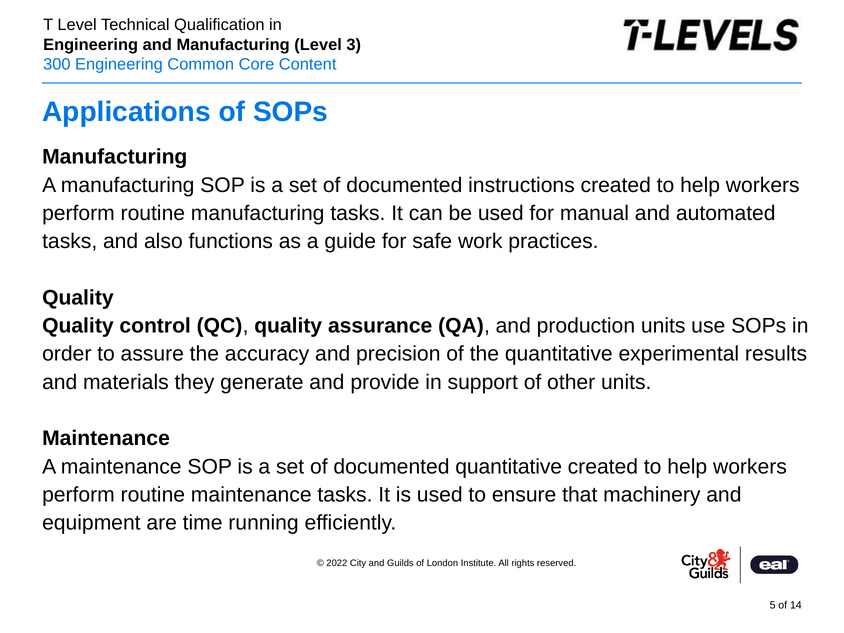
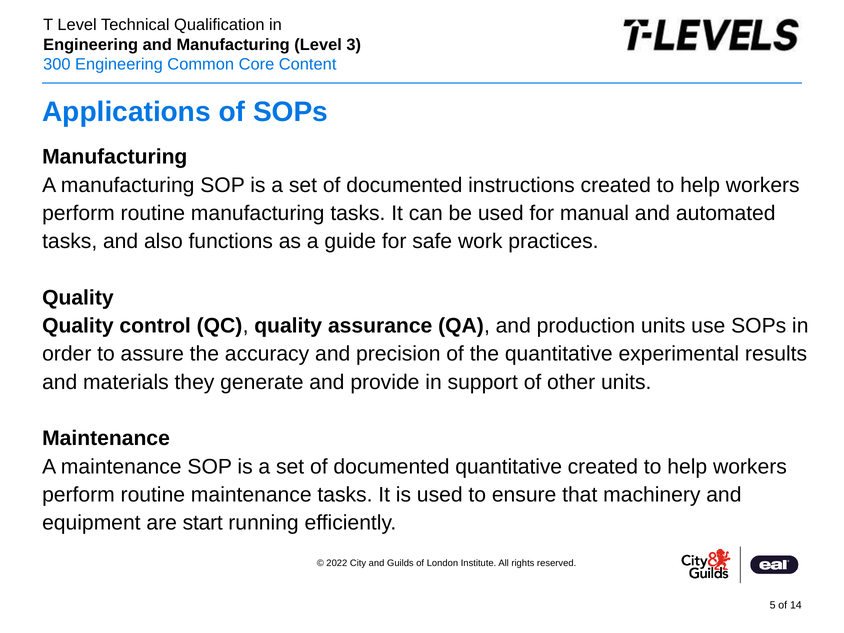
time: time -> start
